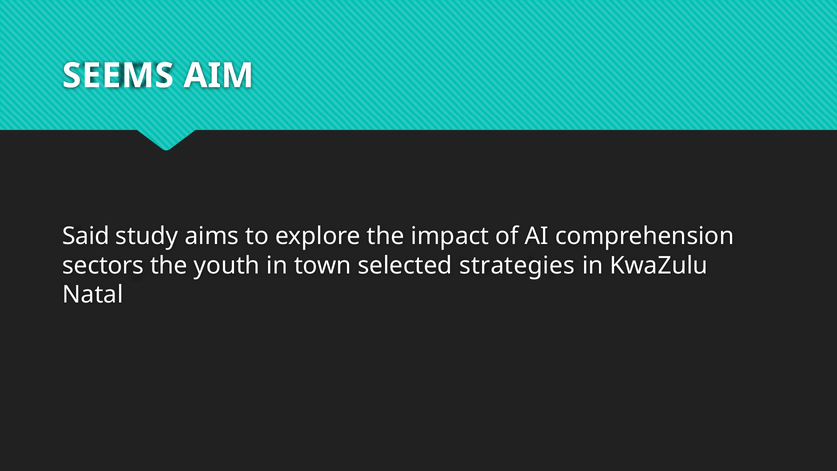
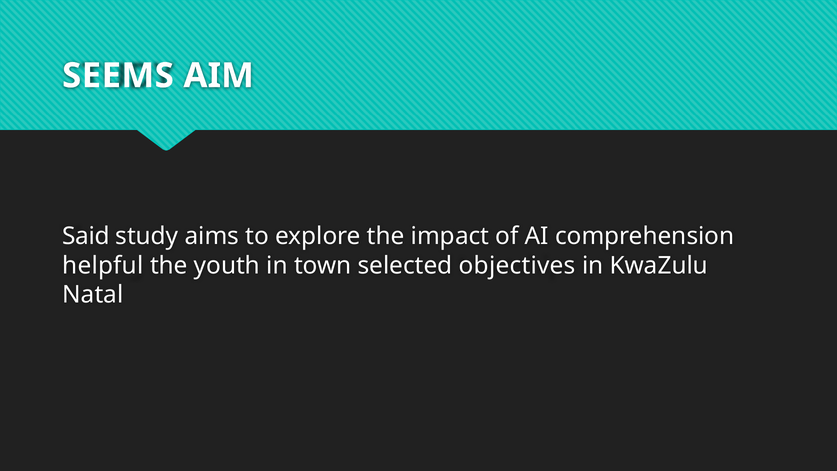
sectors: sectors -> helpful
strategies: strategies -> objectives
